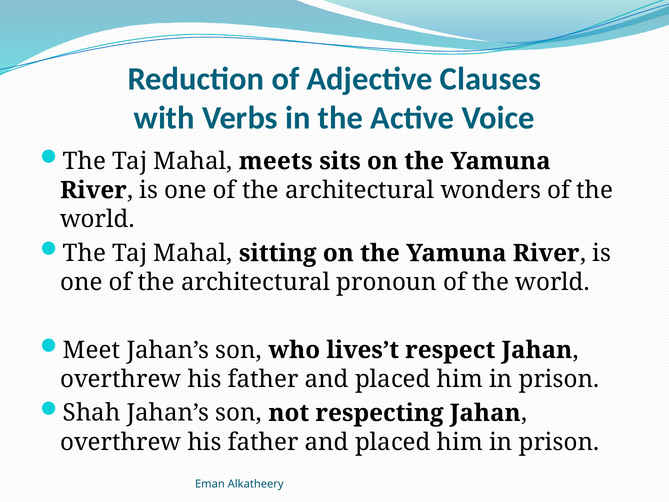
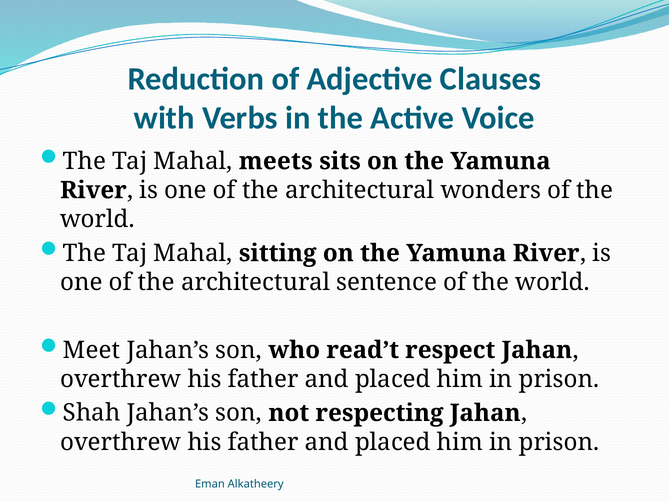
pronoun: pronoun -> sentence
lives’t: lives’t -> read’t
